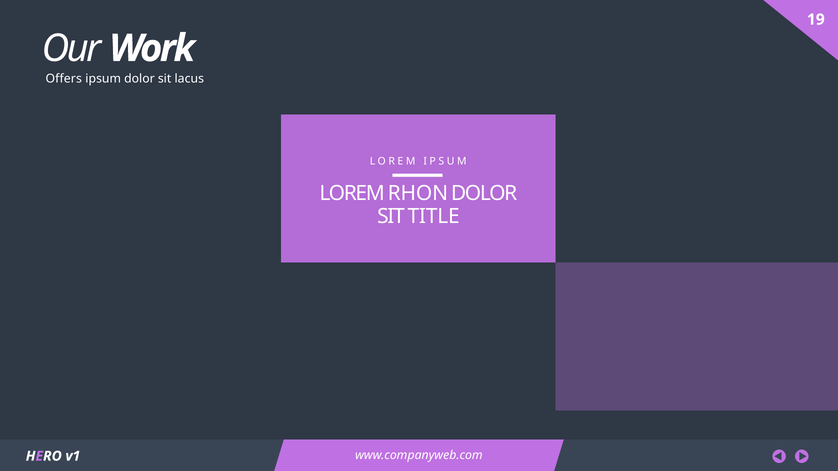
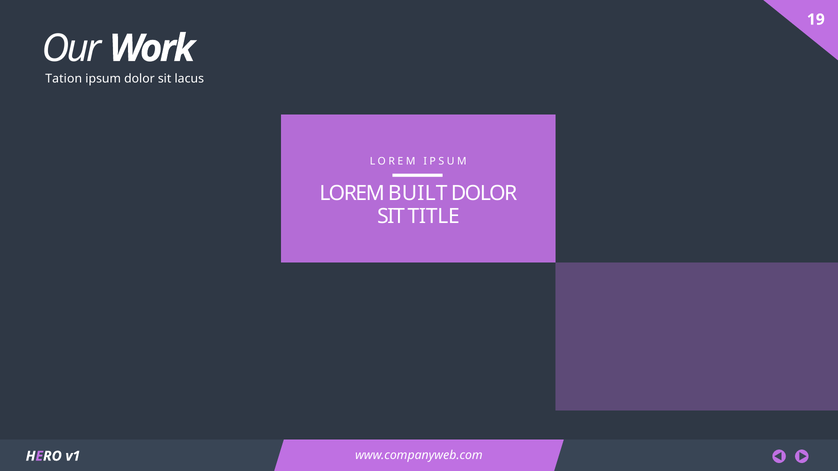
Offers: Offers -> Tation
RHON: RHON -> BUILT
